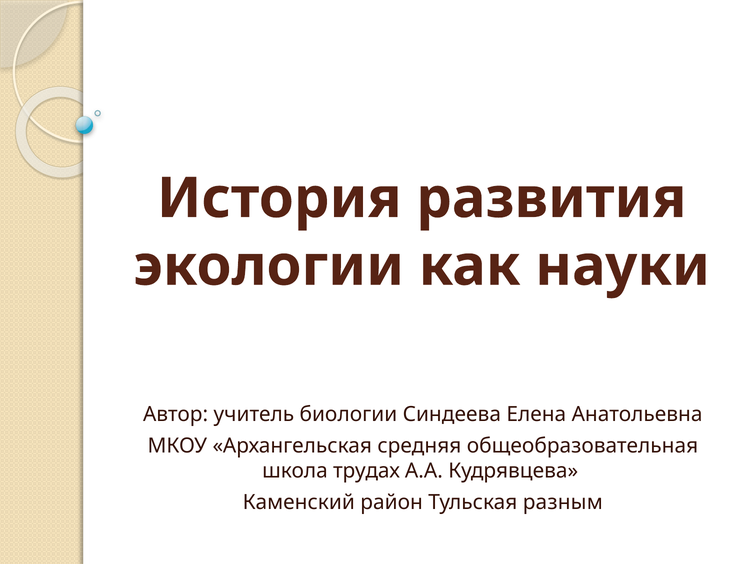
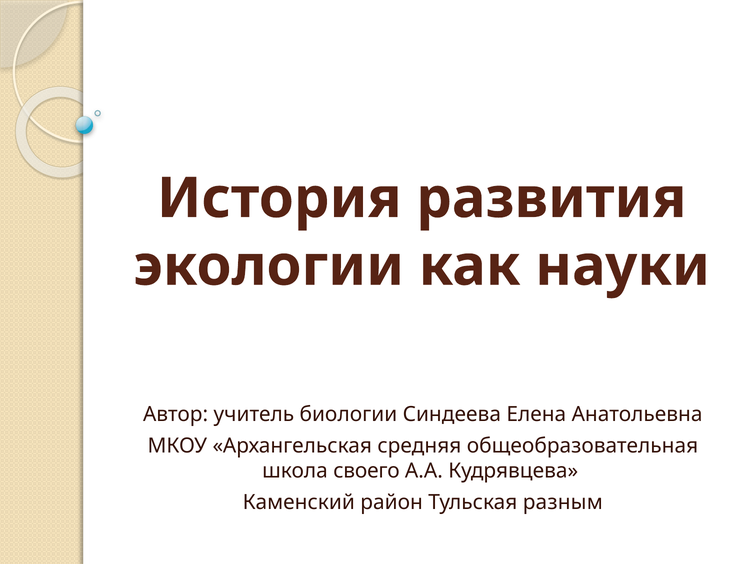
трудах: трудах -> своего
